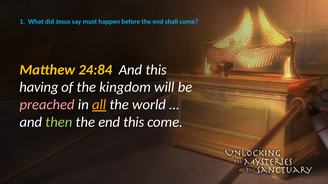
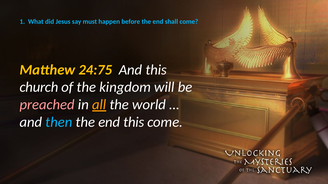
24:84: 24:84 -> 24:75
having: having -> church
then colour: light green -> light blue
